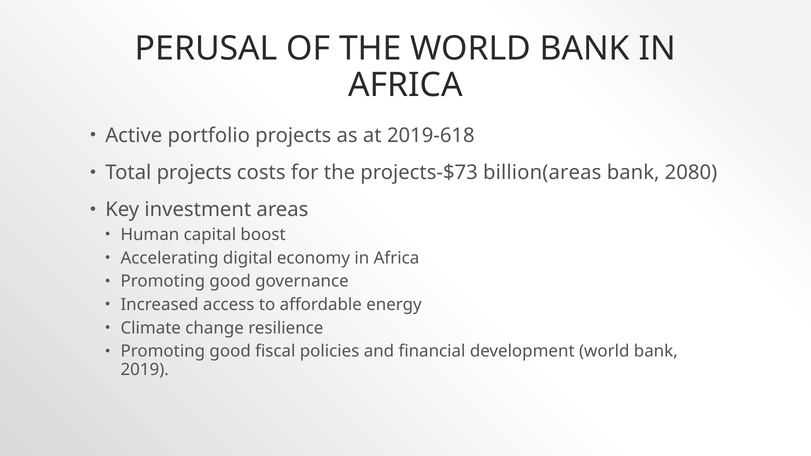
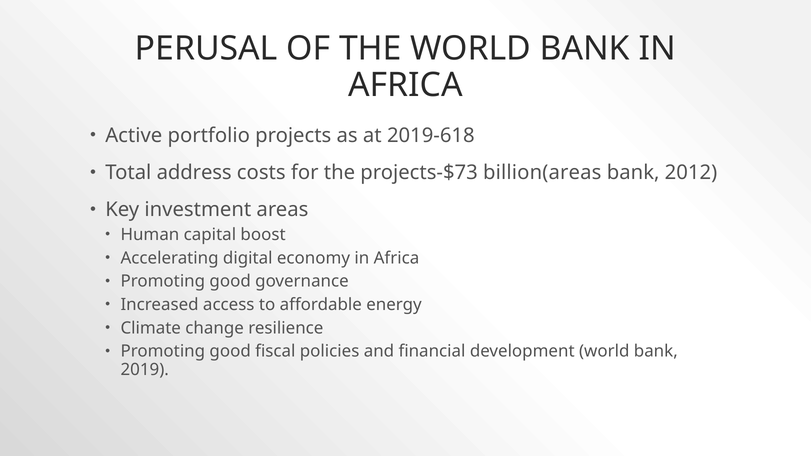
Total projects: projects -> address
2080: 2080 -> 2012
